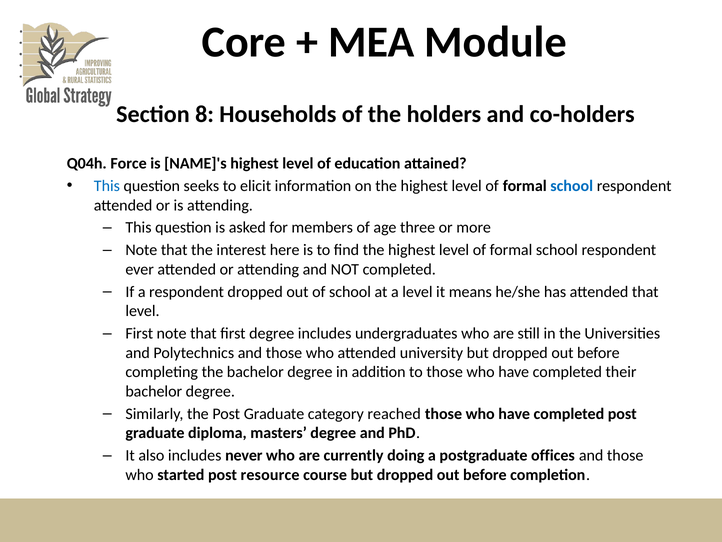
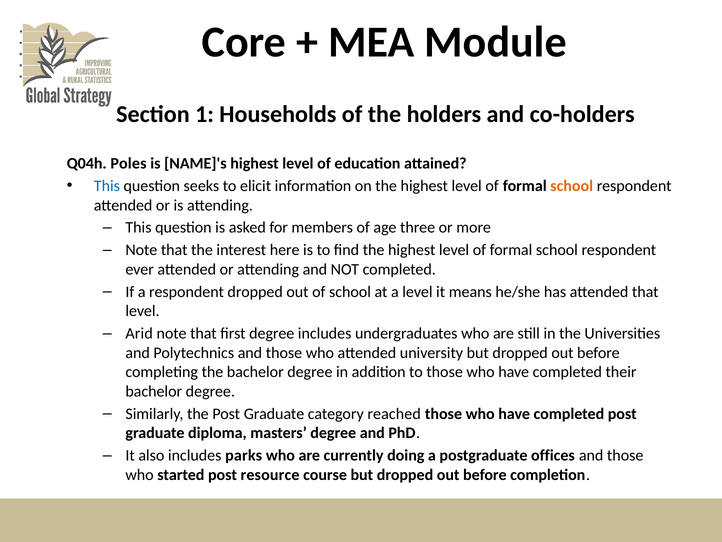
8: 8 -> 1
Force: Force -> Poles
school at (572, 186) colour: blue -> orange
First at (139, 333): First -> Arid
never: never -> parks
